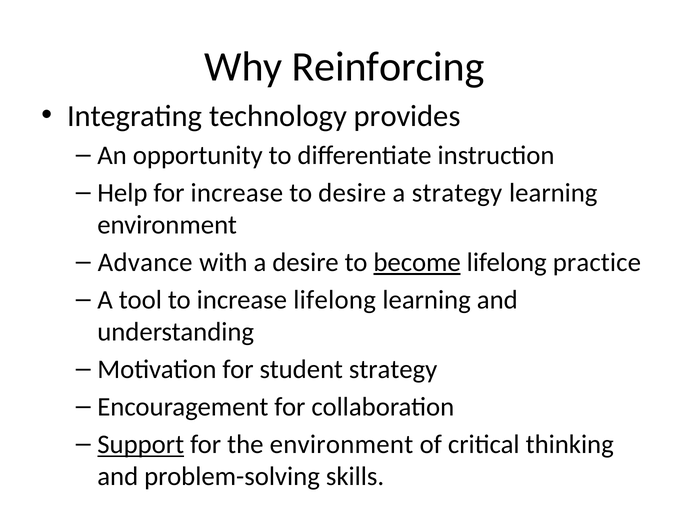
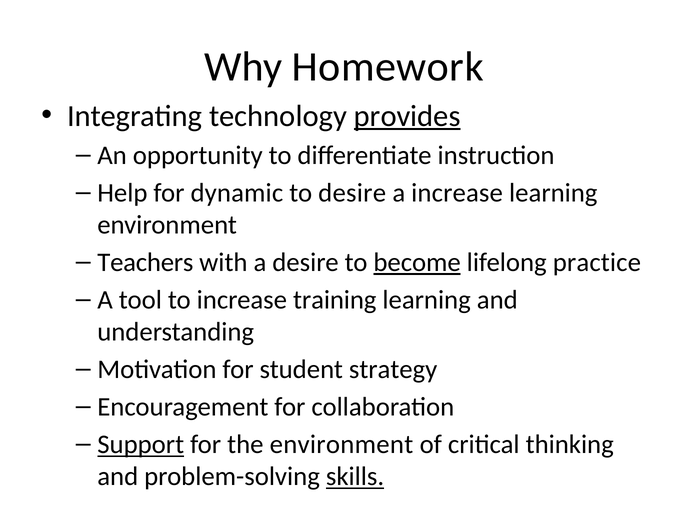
Reinforcing: Reinforcing -> Homework
provides underline: none -> present
for increase: increase -> dynamic
a strategy: strategy -> increase
Advance: Advance -> Teachers
increase lifelong: lifelong -> training
skills underline: none -> present
